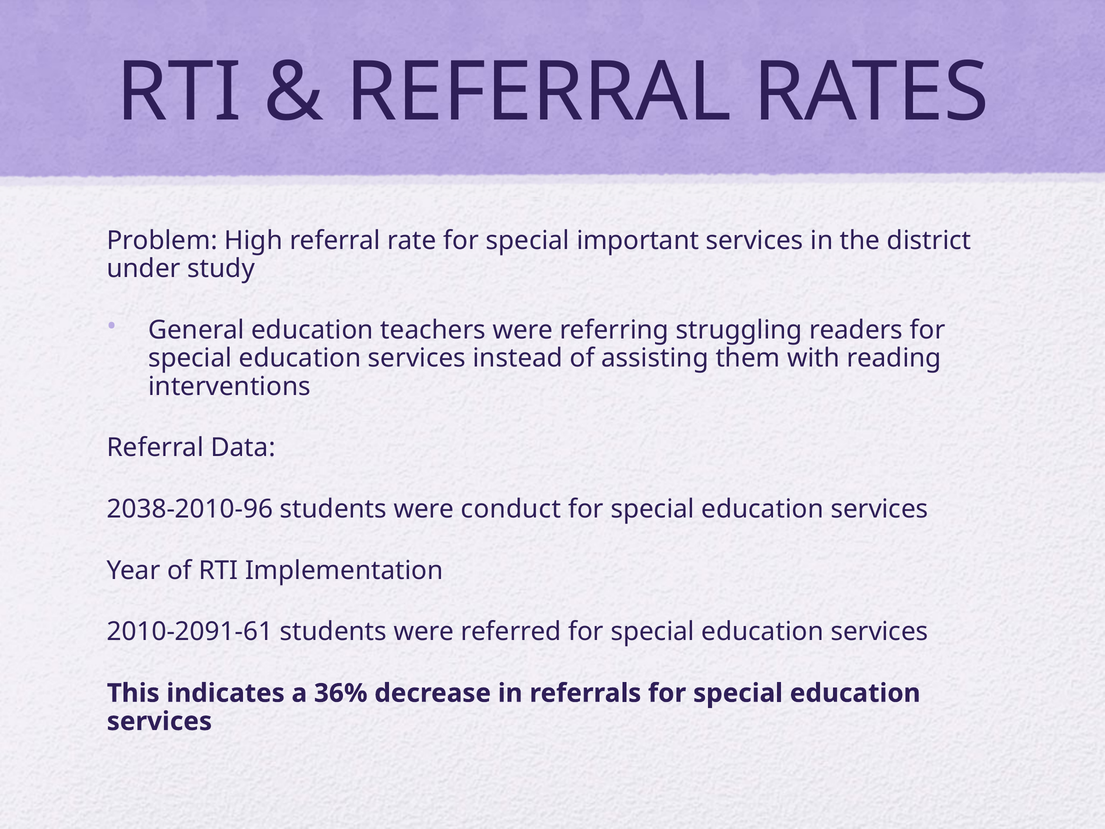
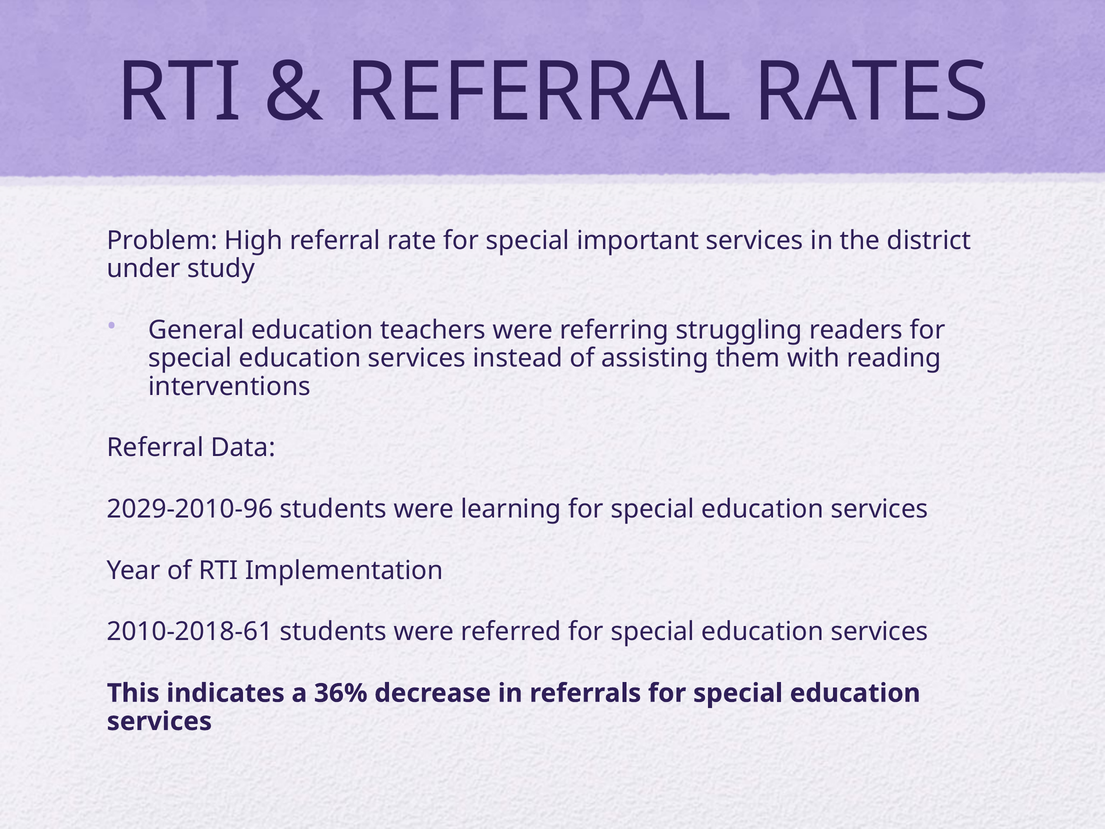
2038-2010-96: 2038-2010-96 -> 2029-2010-96
conduct: conduct -> learning
2010-2091-61: 2010-2091-61 -> 2010-2018-61
